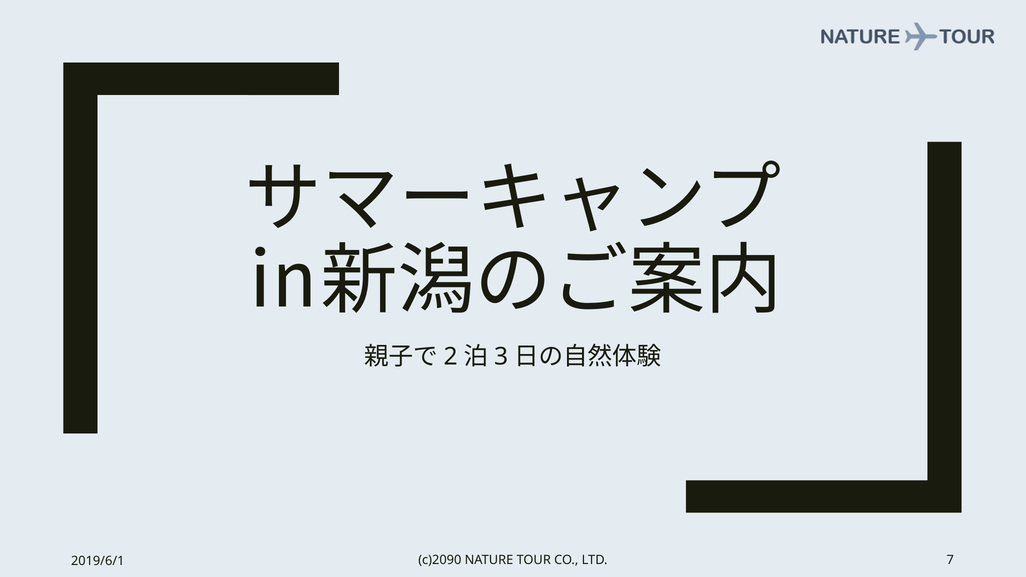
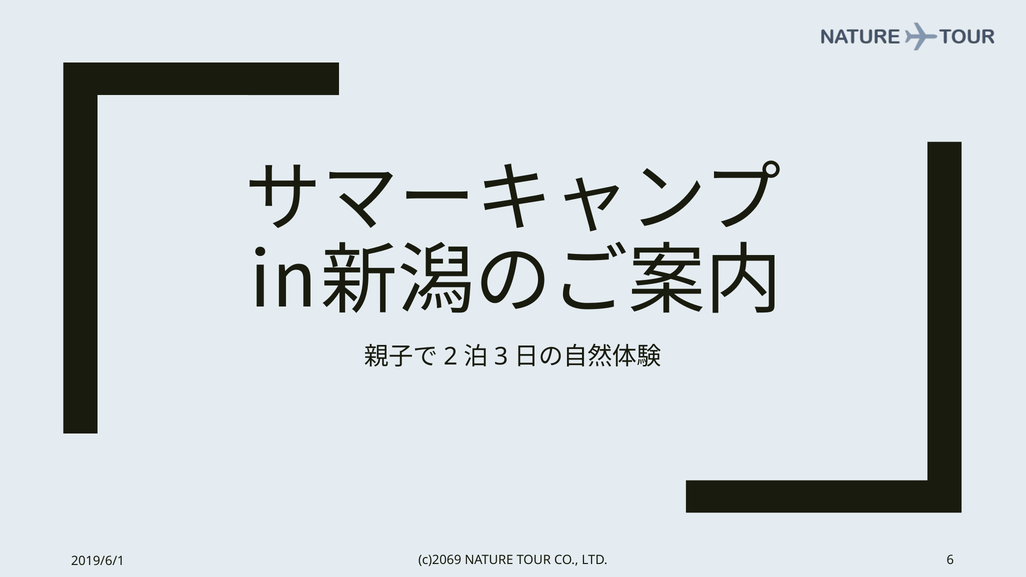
c)2090: c)2090 -> c)2069
7: 7 -> 6
